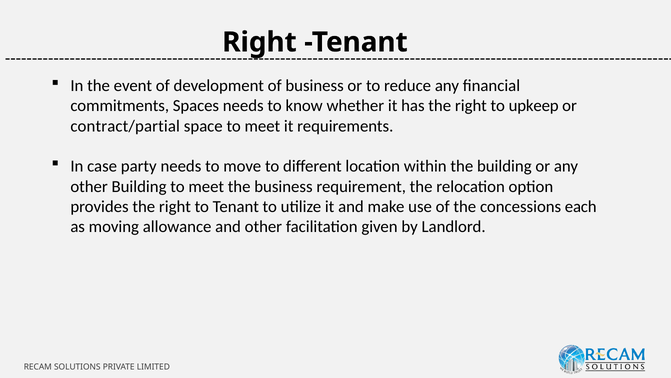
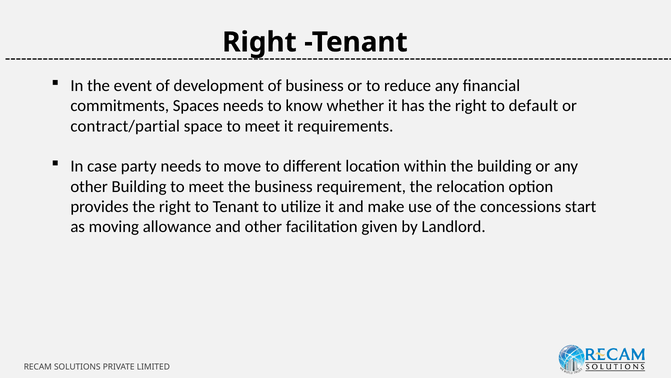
upkeep: upkeep -> default
each: each -> start
